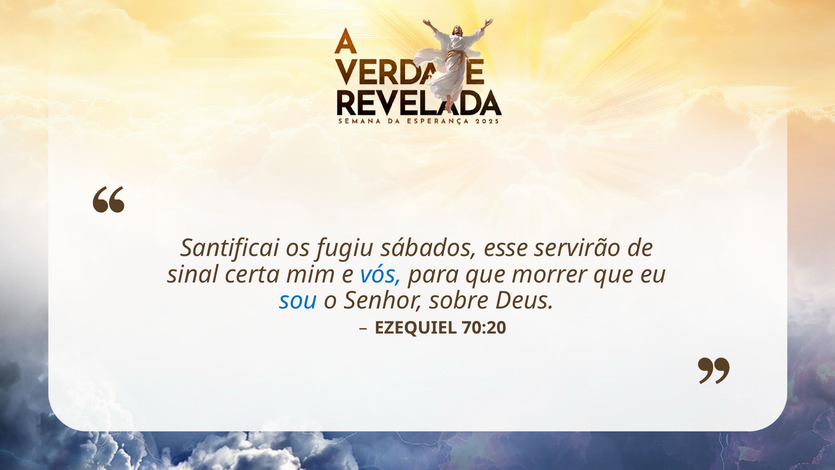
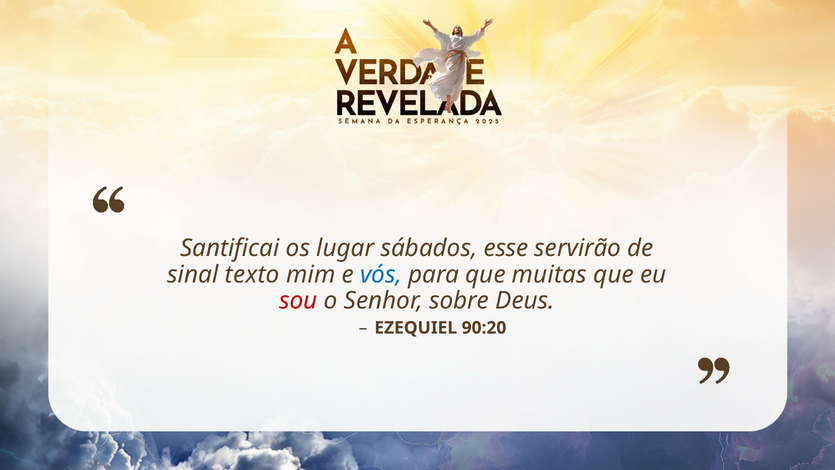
fugiu: fugiu -> lugar
certa: certa -> texto
morrer: morrer -> muitas
sou colour: blue -> red
70:20: 70:20 -> 90:20
